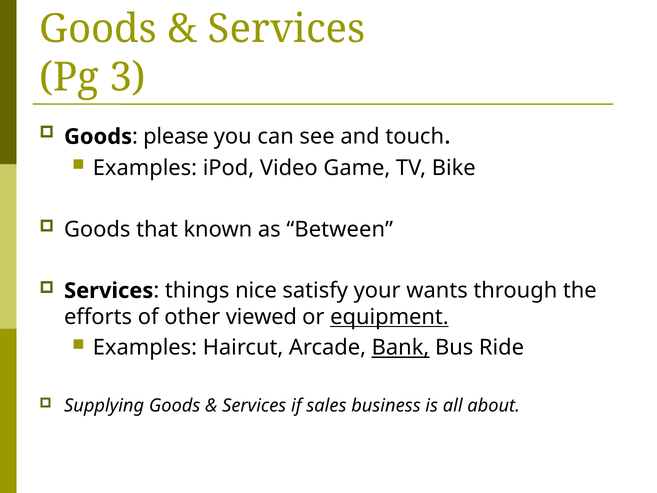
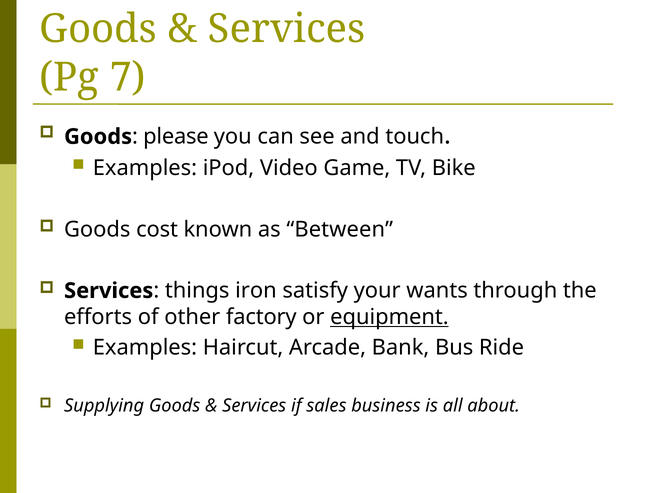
3: 3 -> 7
that: that -> cost
nice: nice -> iron
viewed: viewed -> factory
Bank underline: present -> none
